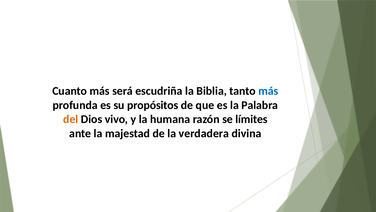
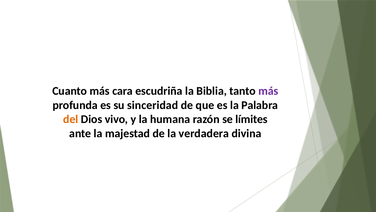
será: será -> cara
más at (268, 91) colour: blue -> purple
propósitos: propósitos -> sinceridad
